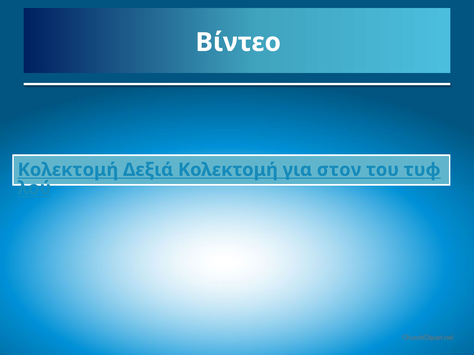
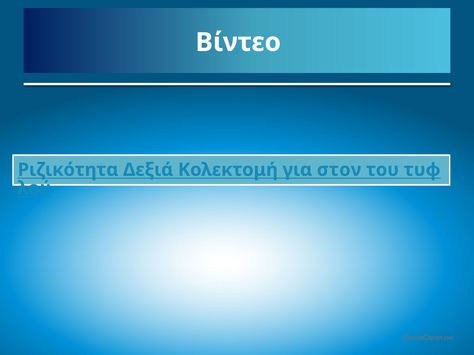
Κολεκτομή at (68, 170): Κολεκτομή -> Ριζικότητα
